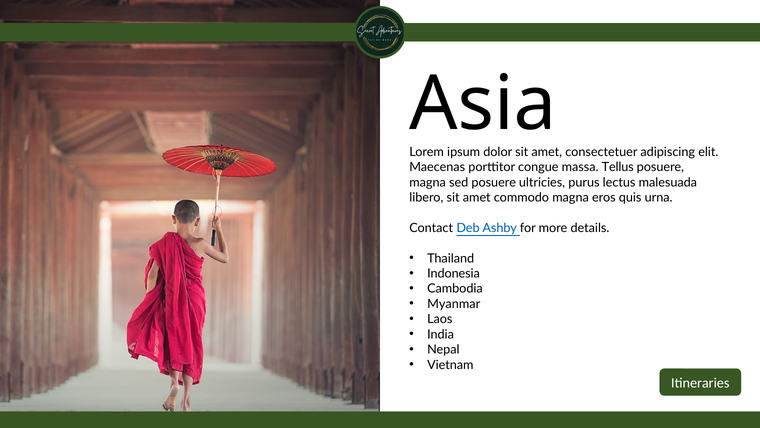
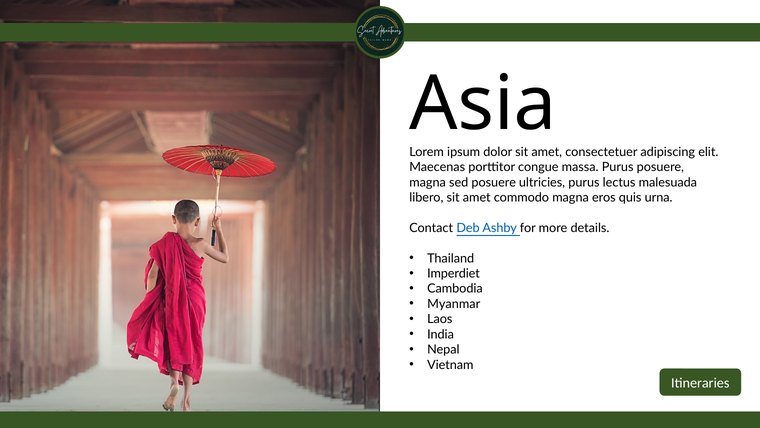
massa Tellus: Tellus -> Purus
Indonesia: Indonesia -> Imperdiet
